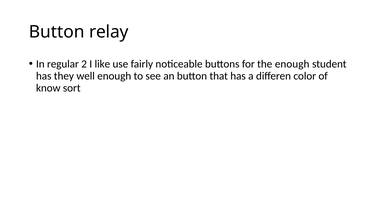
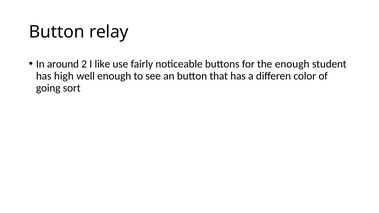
regular: regular -> around
they: they -> high
know: know -> going
